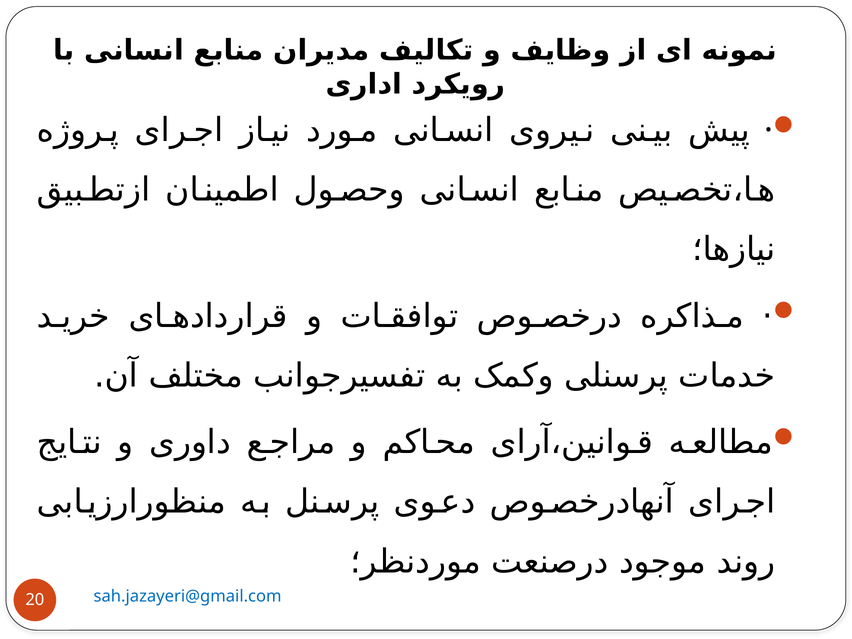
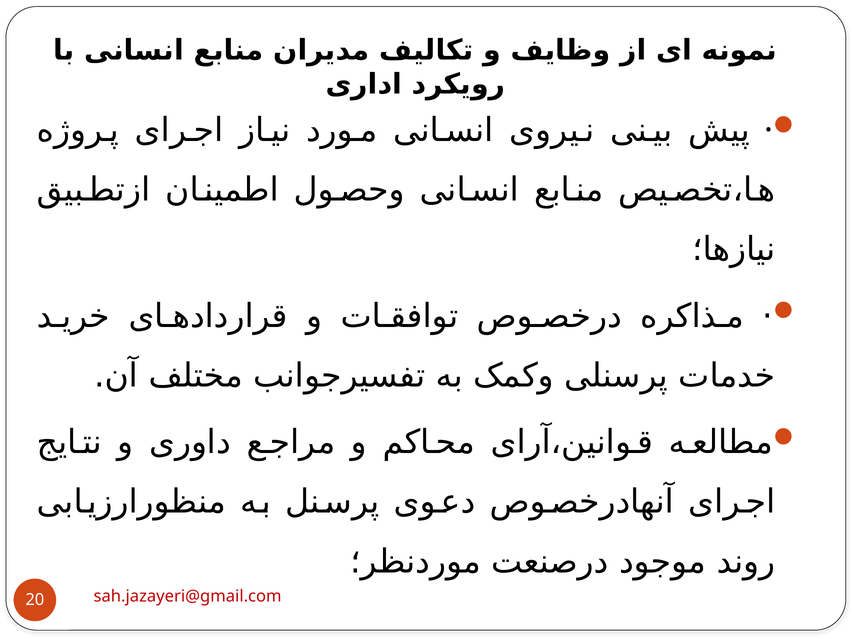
sah.jazayeri@gmail.com colour: blue -> red
